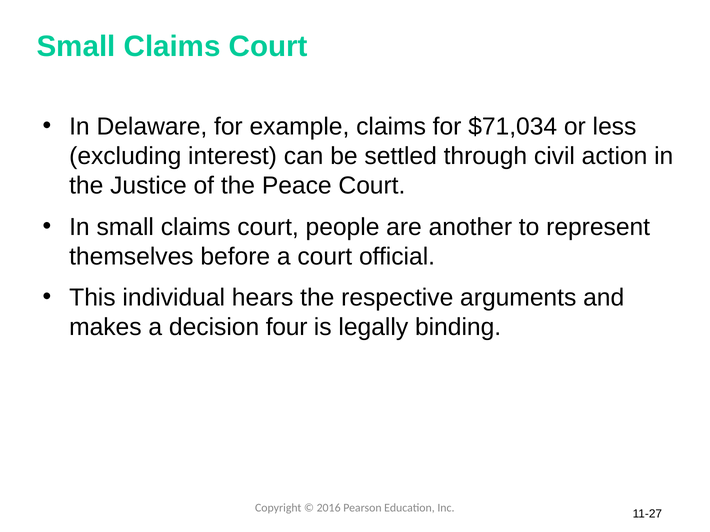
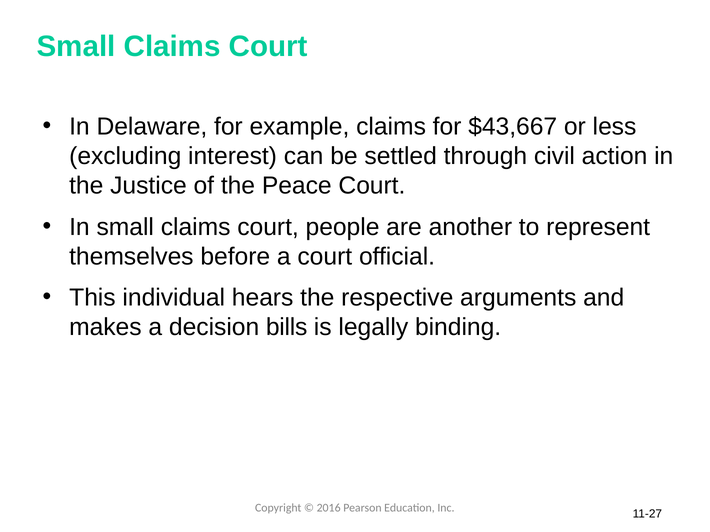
$71,034: $71,034 -> $43,667
four: four -> bills
